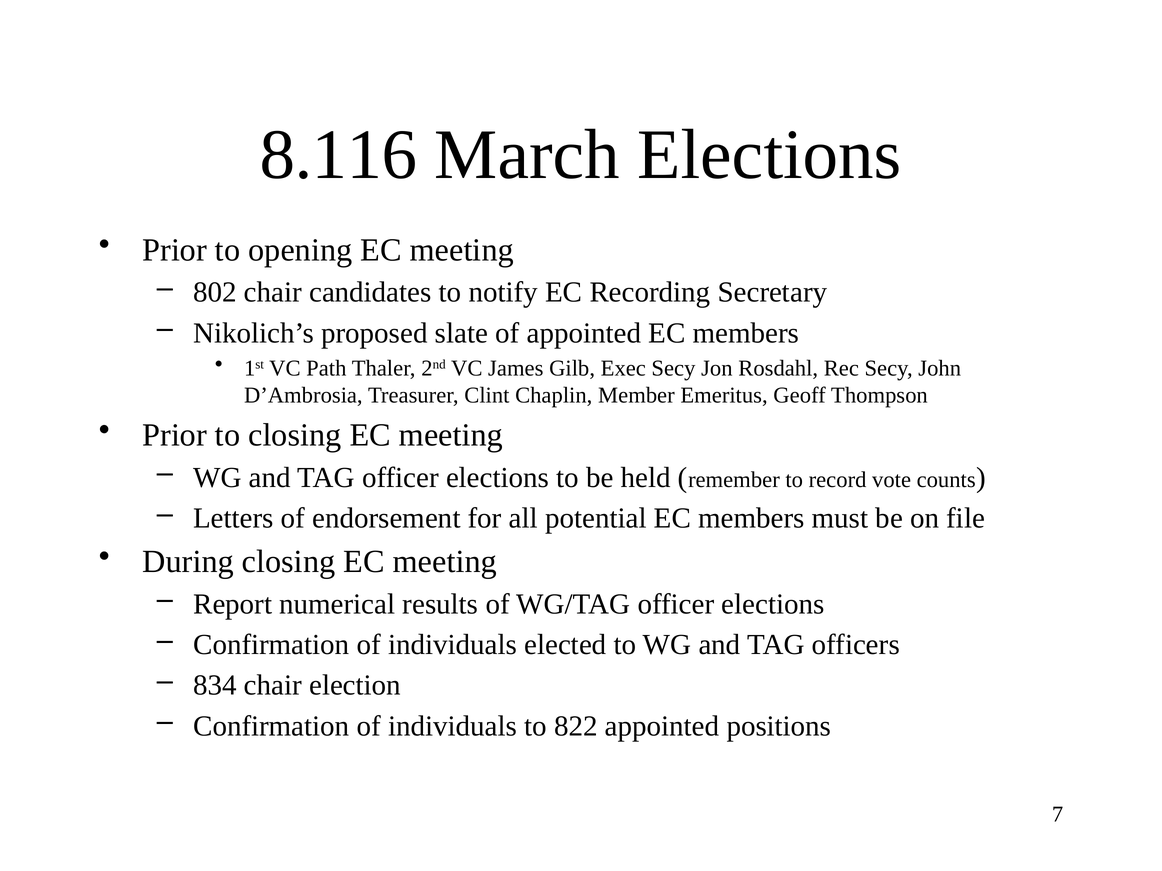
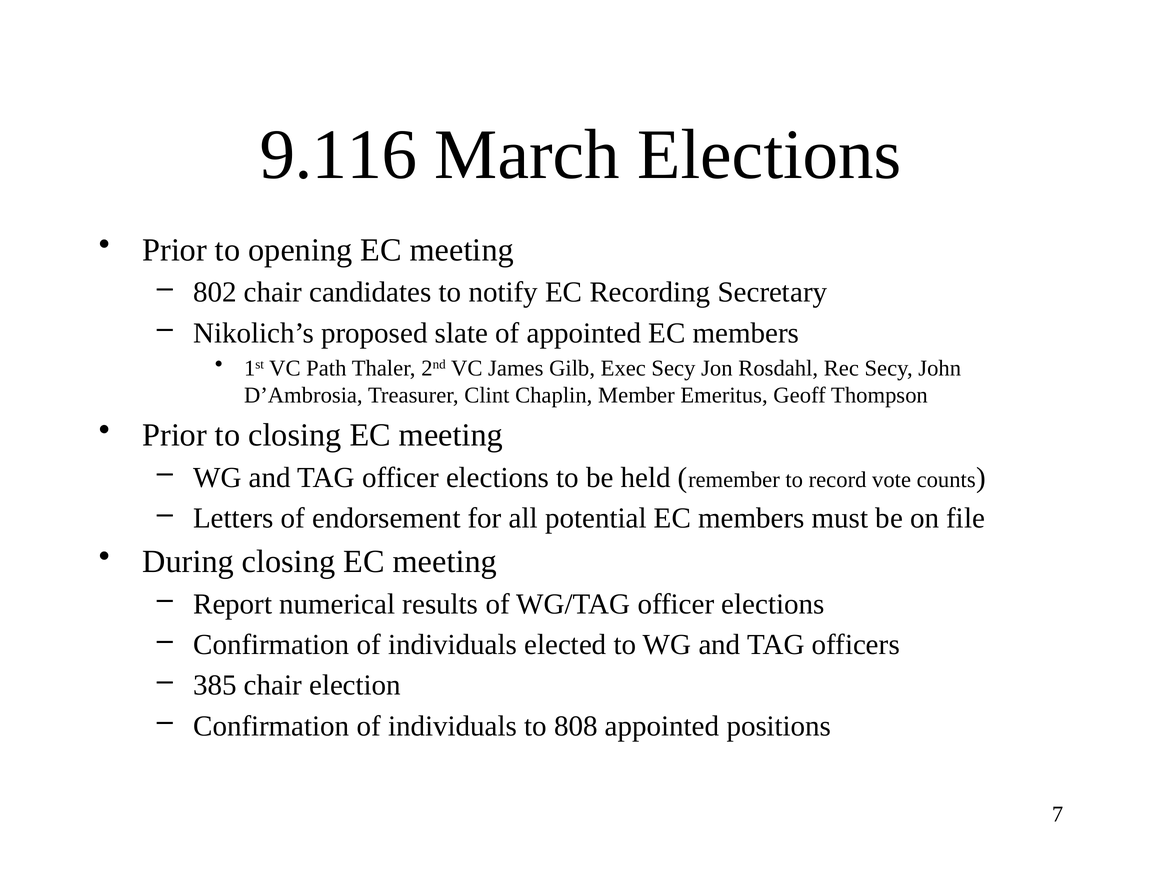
8.116: 8.116 -> 9.116
834: 834 -> 385
822: 822 -> 808
